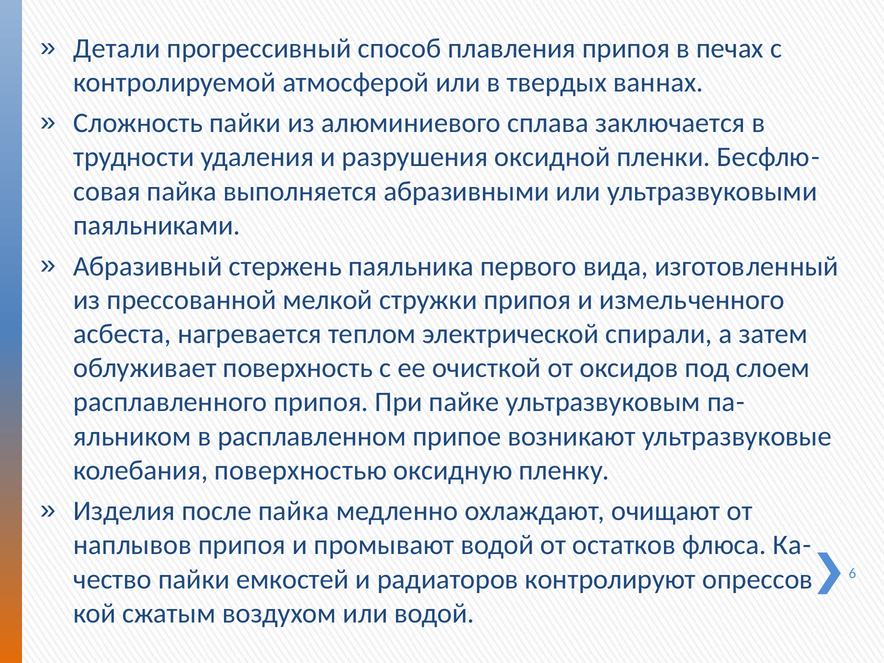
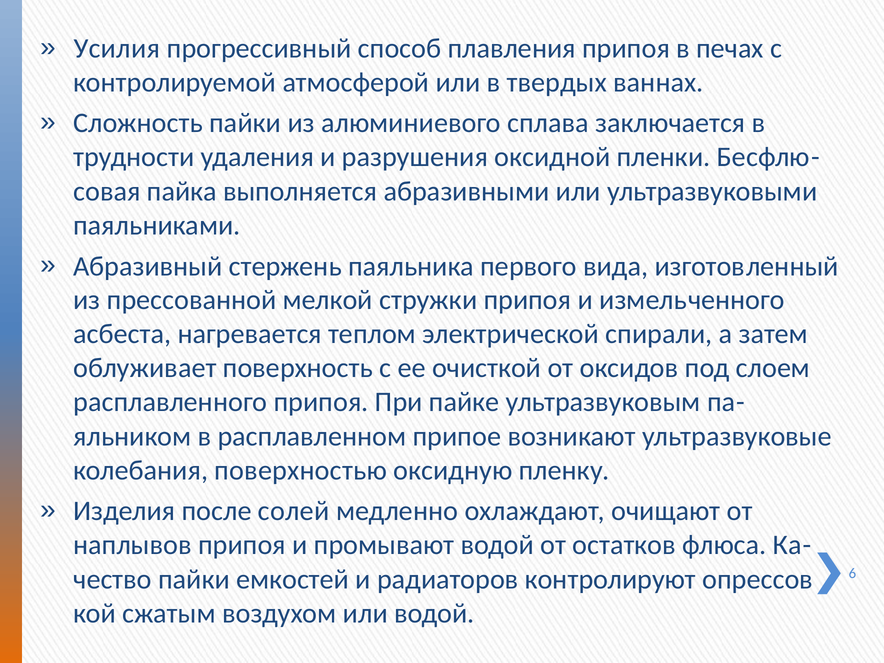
Детали: Детали -> Усилия
после пайка: пайка -> солей
